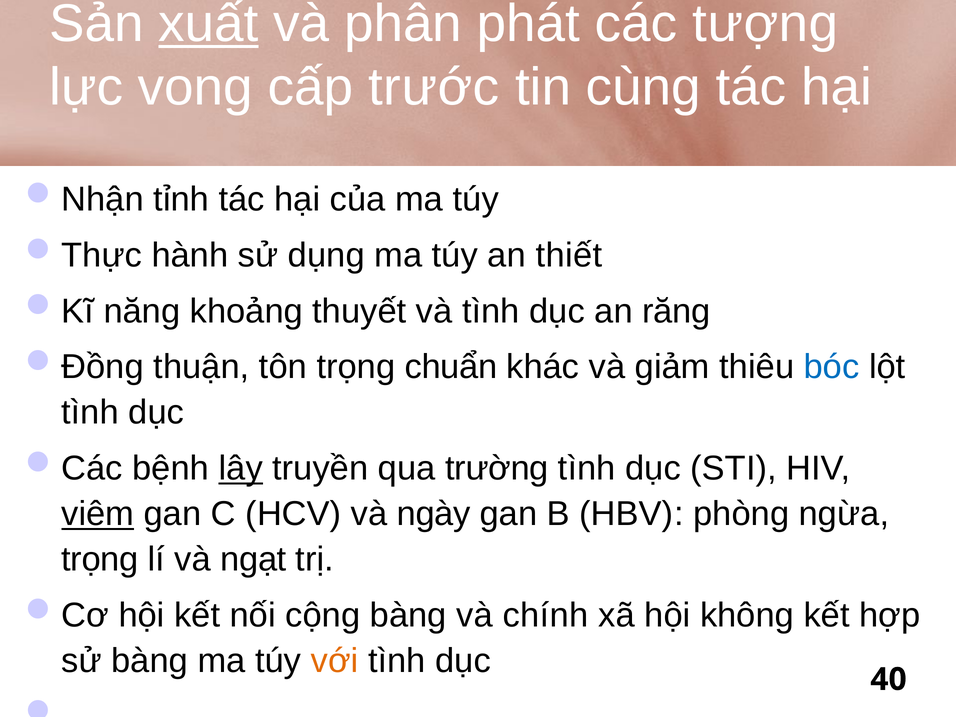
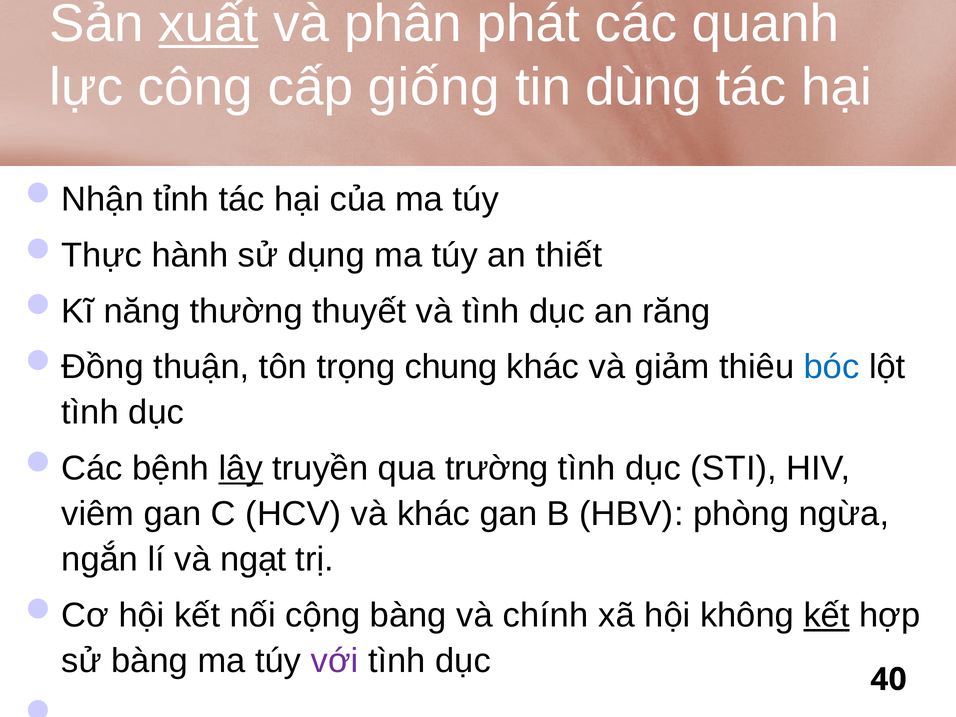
tượng: tượng -> quanh
vong: vong -> công
trước: trước -> giống
cùng: cùng -> dùng
khoảng: khoảng -> thường
chuẩn: chuẩn -> chung
viêm underline: present -> none
và ngày: ngày -> khác
trọng at (100, 560): trọng -> ngắn
kết at (827, 615) underline: none -> present
với colour: orange -> purple
